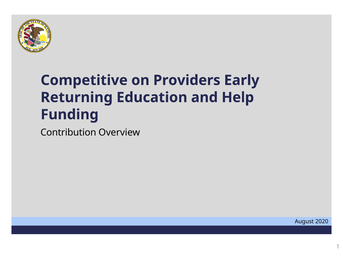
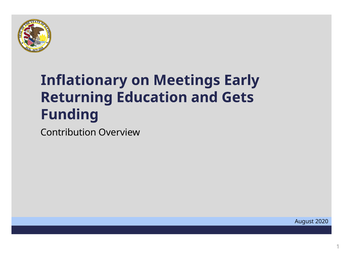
Competitive: Competitive -> Inflationary
Providers: Providers -> Meetings
Help: Help -> Gets
